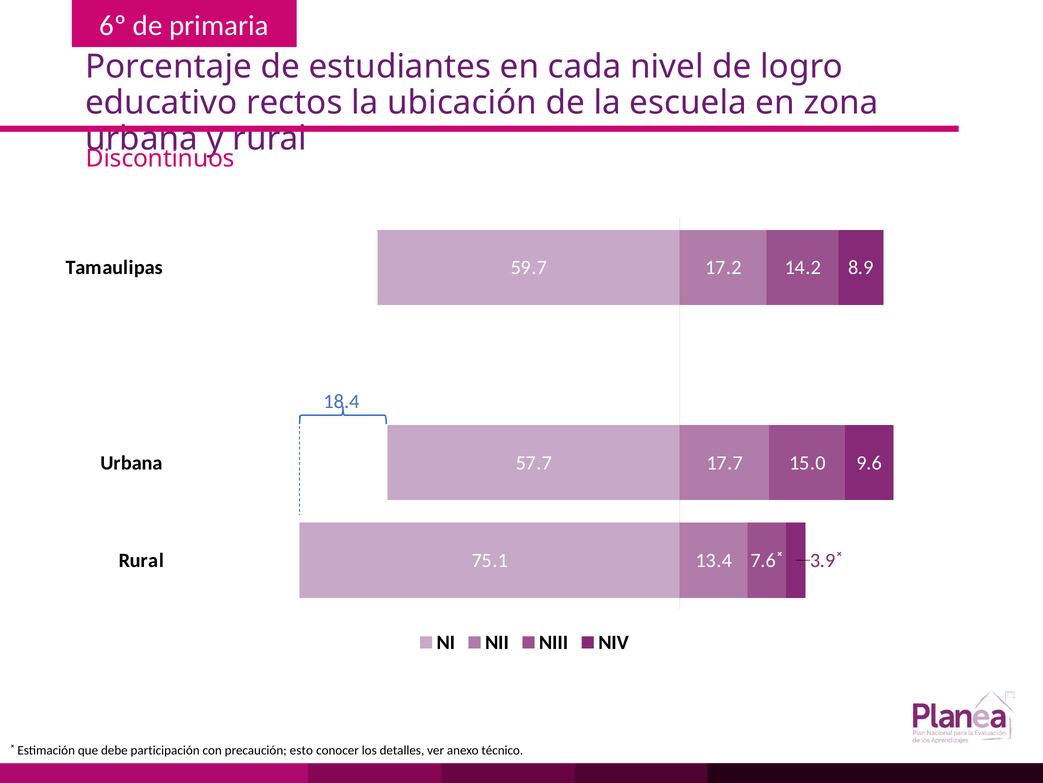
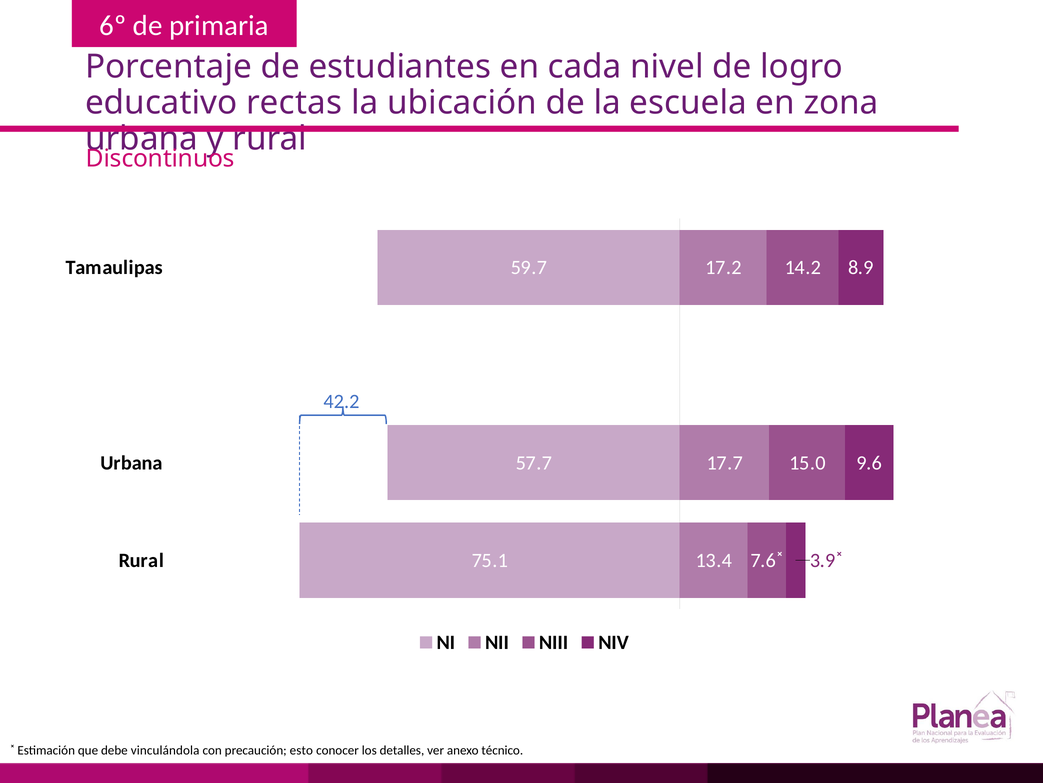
rectos: rectos -> rectas
18.4: 18.4 -> 42.2
participación: participación -> vinculándola
